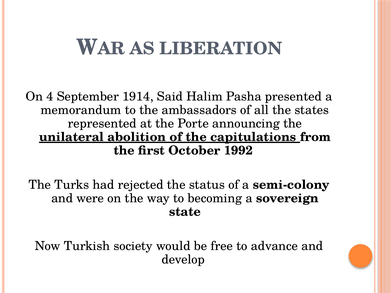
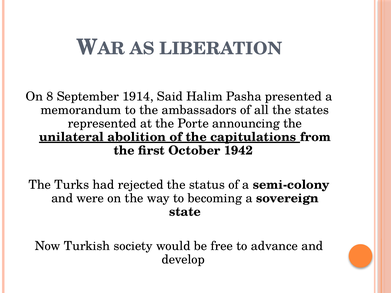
4: 4 -> 8
1992: 1992 -> 1942
